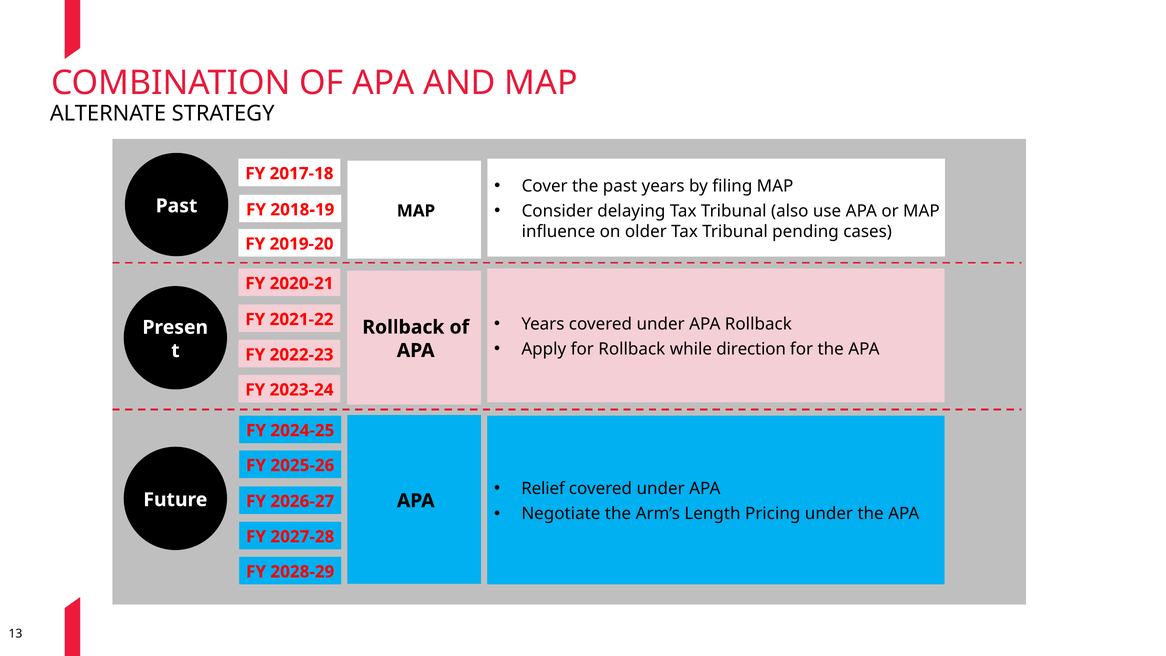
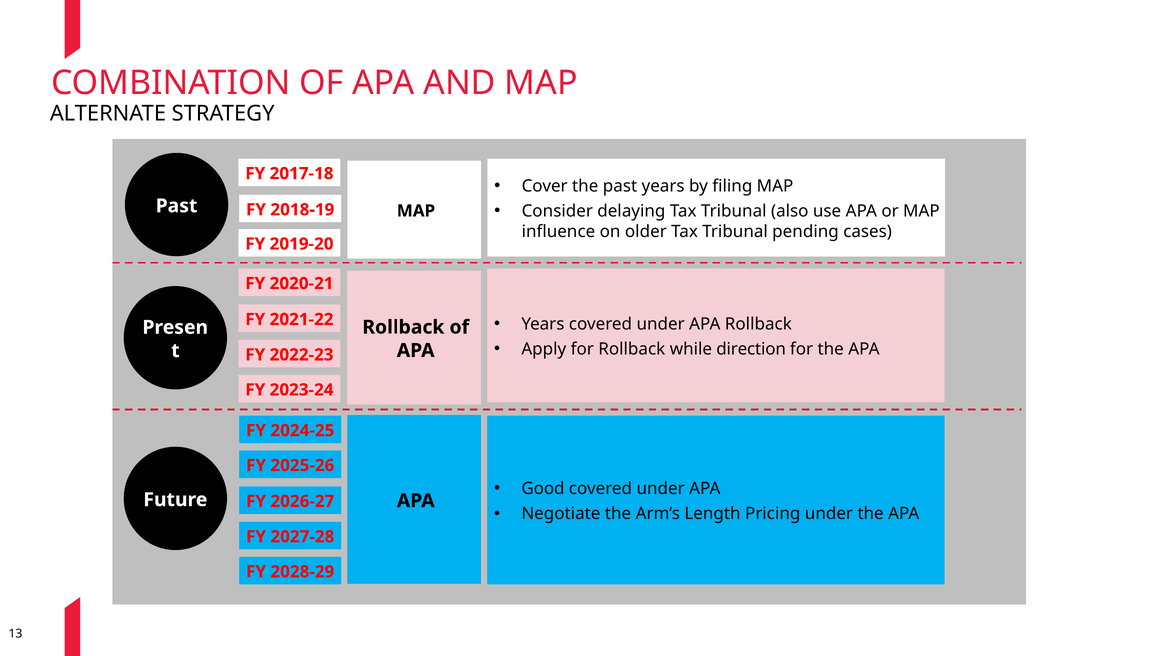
Relief: Relief -> Good
